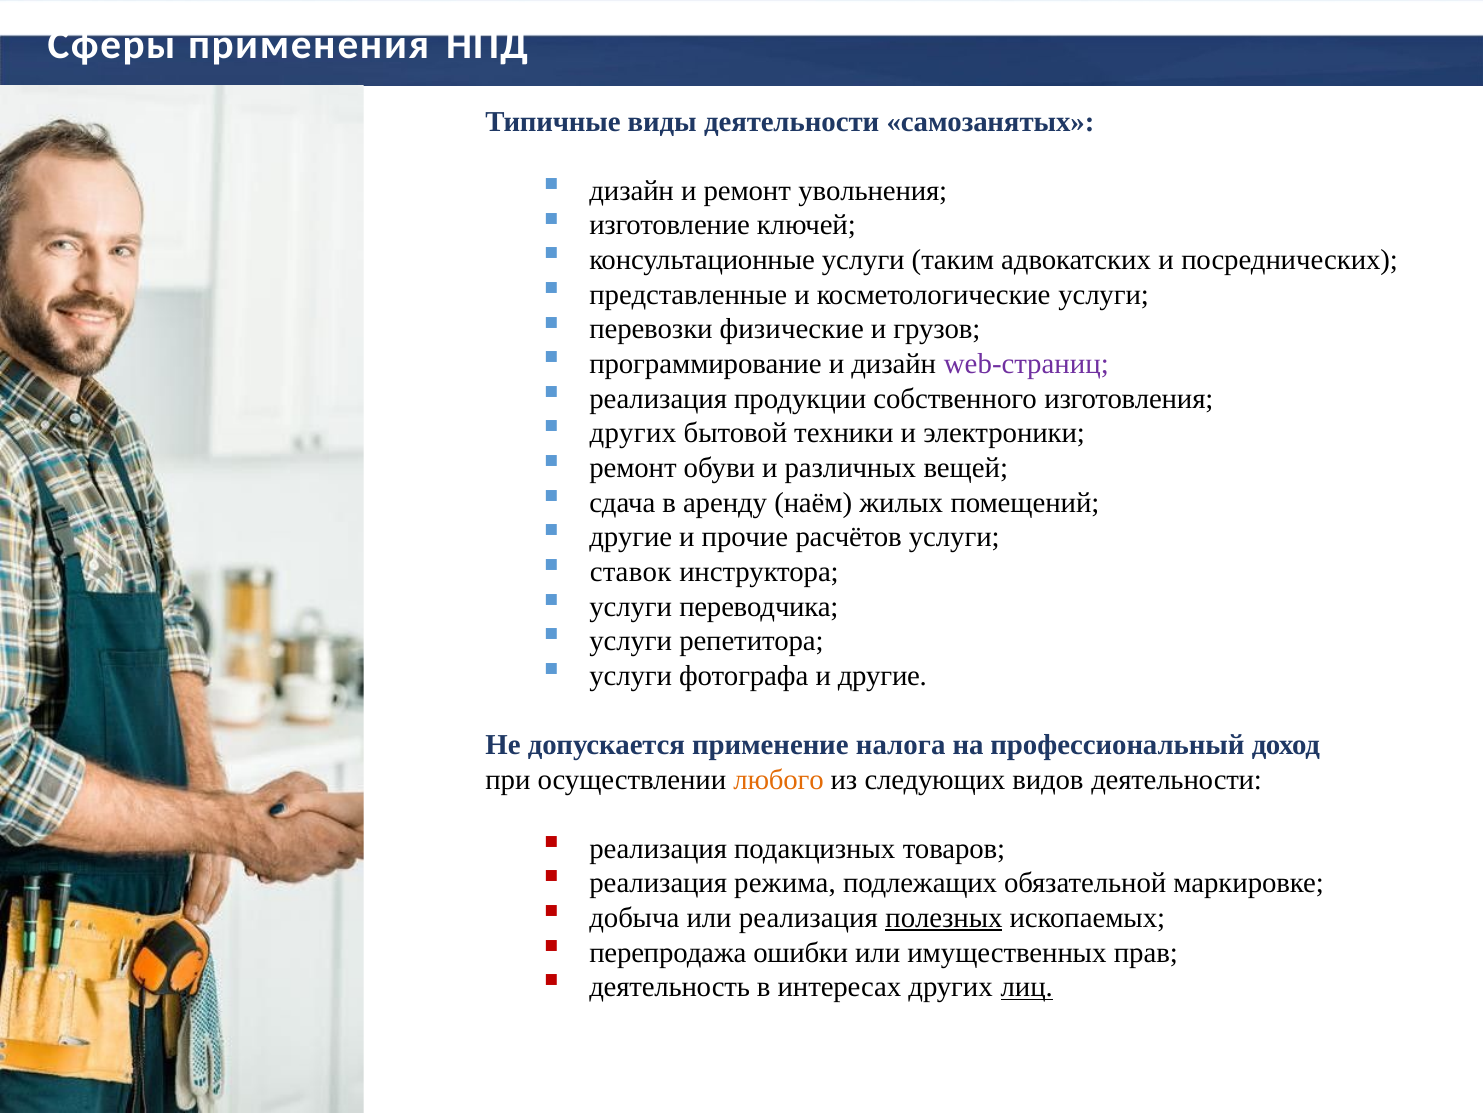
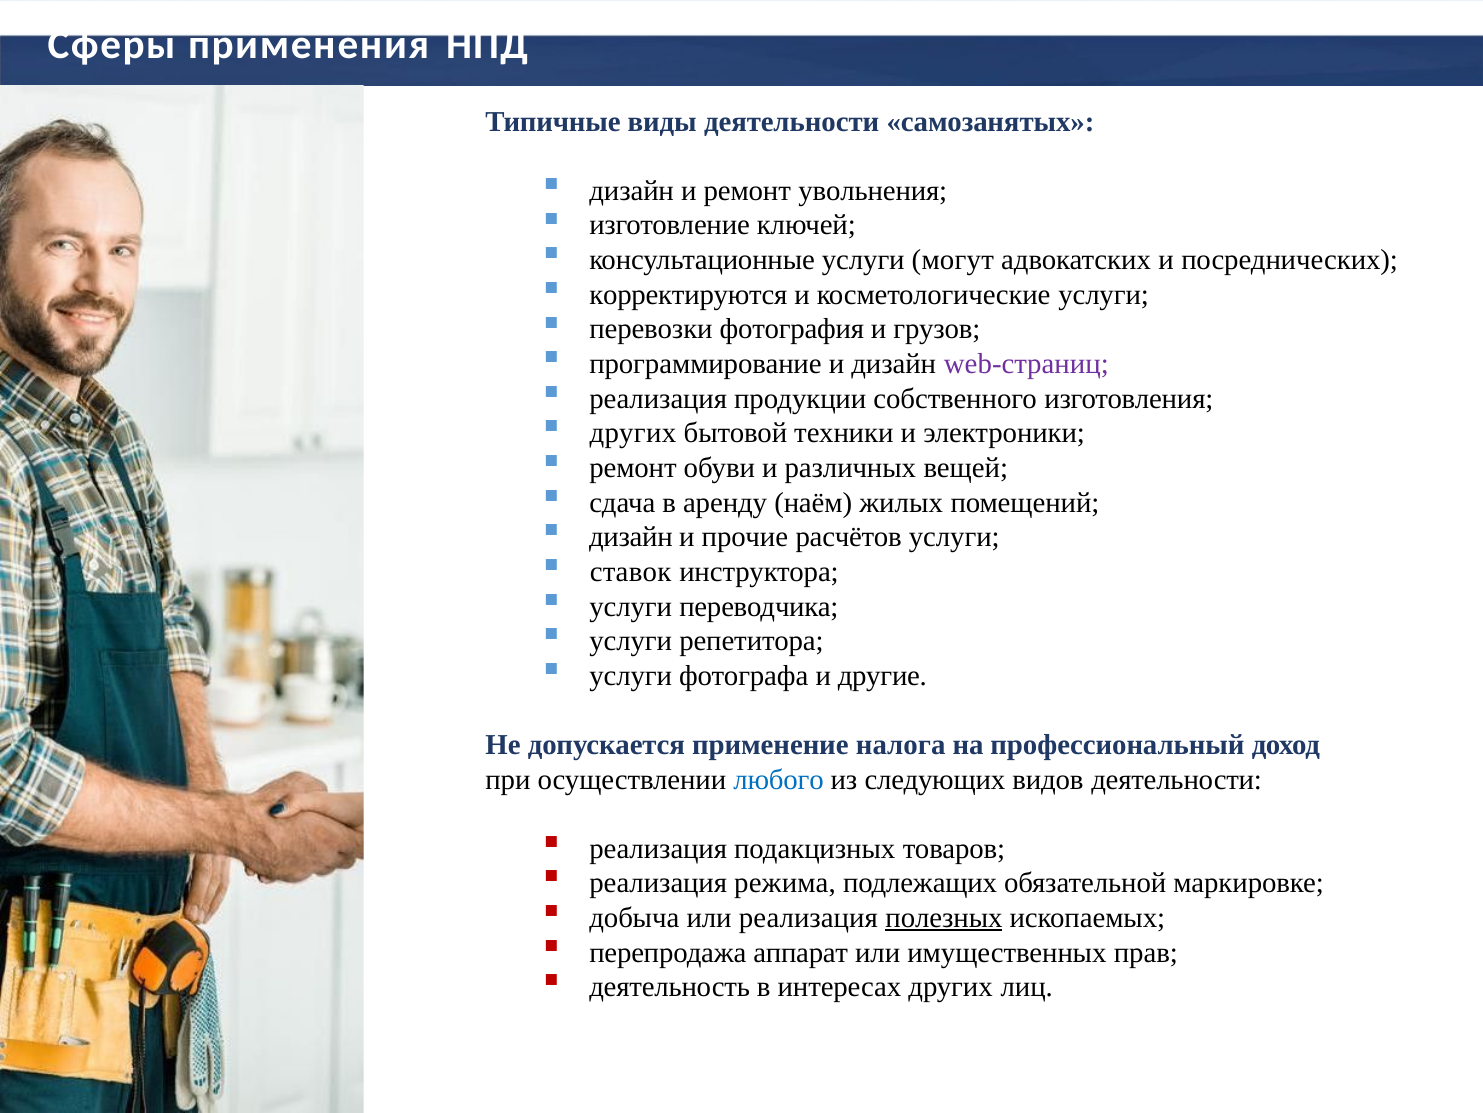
таким: таким -> могут
представленные: представленные -> корректируются
физические: физические -> фотография
другие at (631, 537): другие -> дизайн
любого colour: orange -> blue
ошибки: ошибки -> аппарат
лиц underline: present -> none
